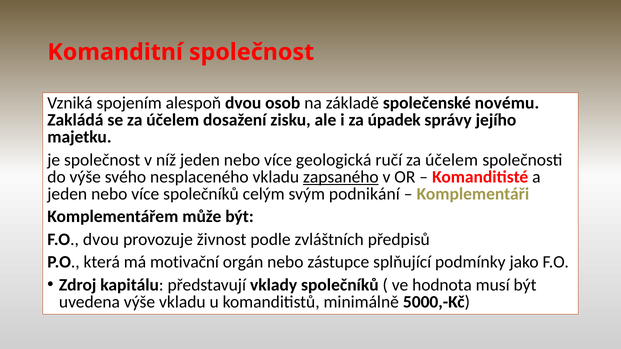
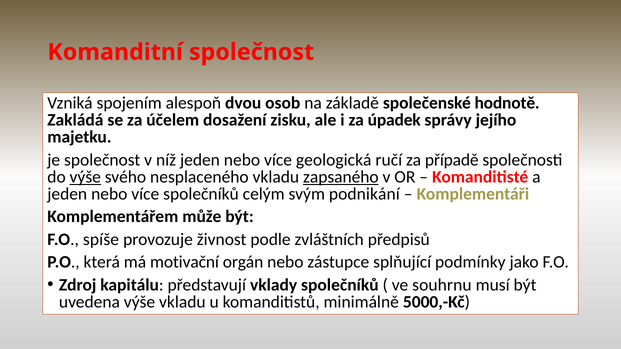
novému: novému -> hodnotě
ručí za účelem: účelem -> případě
výše at (85, 177) underline: none -> present
F.O dvou: dvou -> spíše
hodnota: hodnota -> souhrnu
